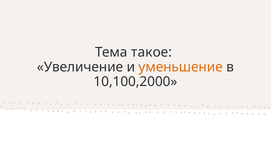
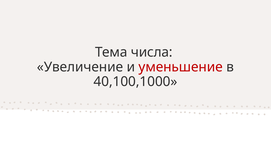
такое: такое -> числа
уменьшение colour: orange -> red
10,100,2000: 10,100,2000 -> 40,100,1000
